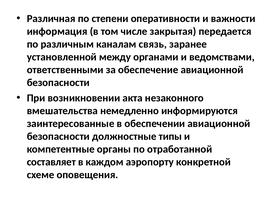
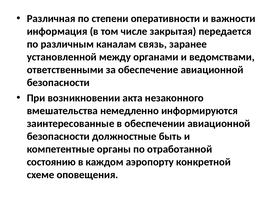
типы: типы -> быть
составляет: составляет -> состоянию
